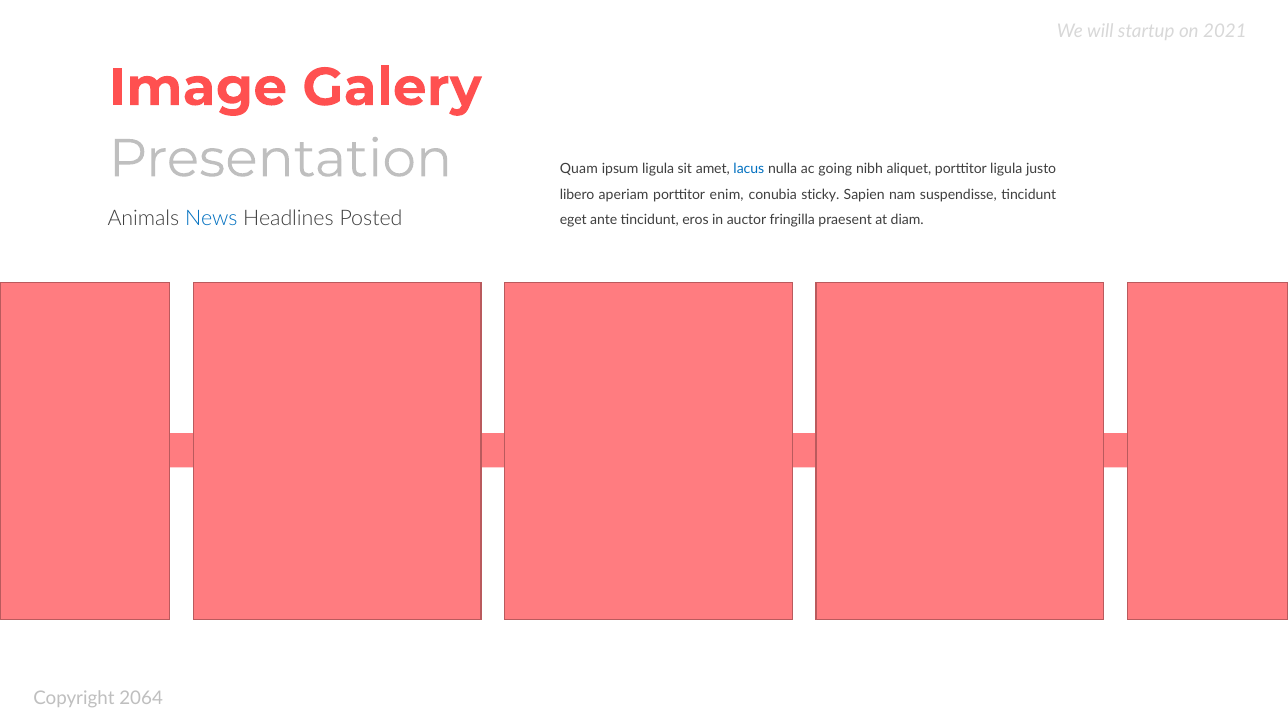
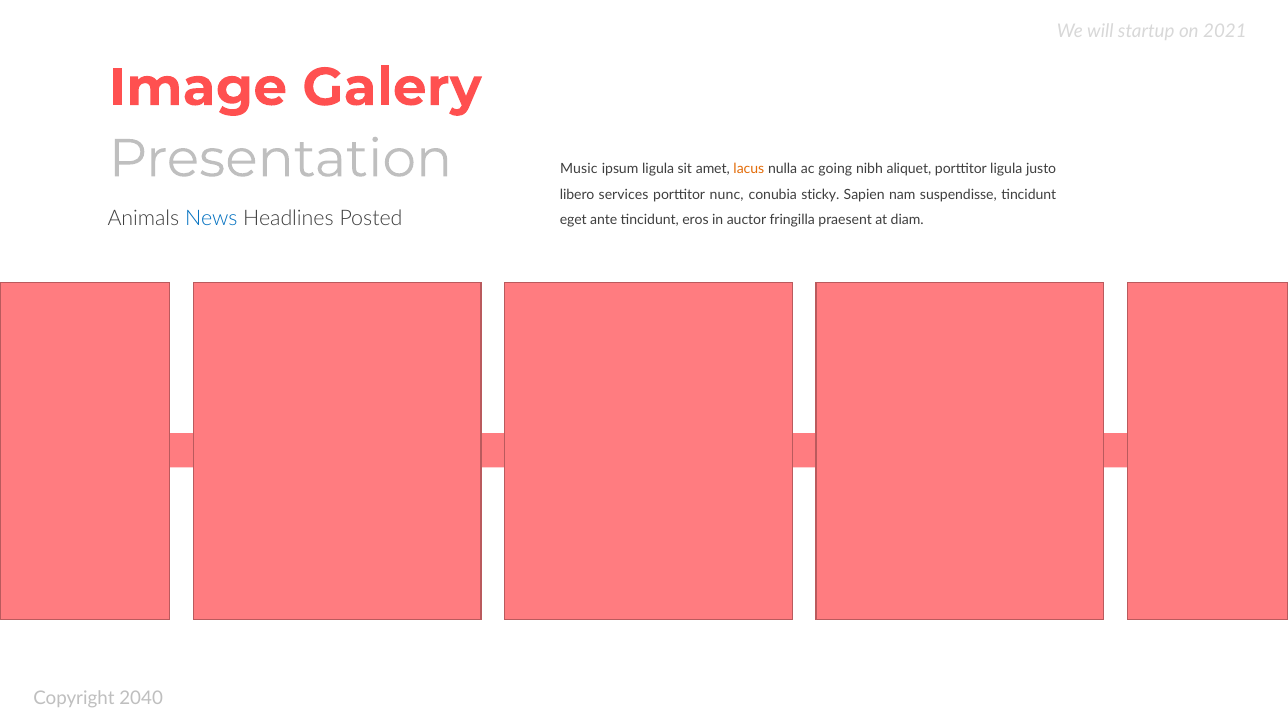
Quam: Quam -> Music
lacus colour: blue -> orange
aperiam: aperiam -> services
enim: enim -> nunc
2064: 2064 -> 2040
